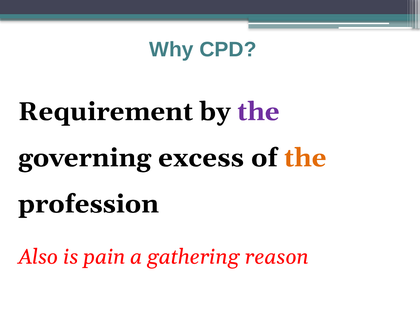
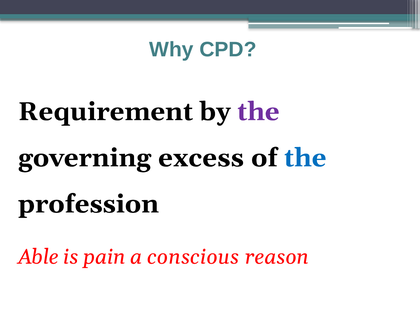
the at (305, 158) colour: orange -> blue
Also: Also -> Able
gathering: gathering -> conscious
